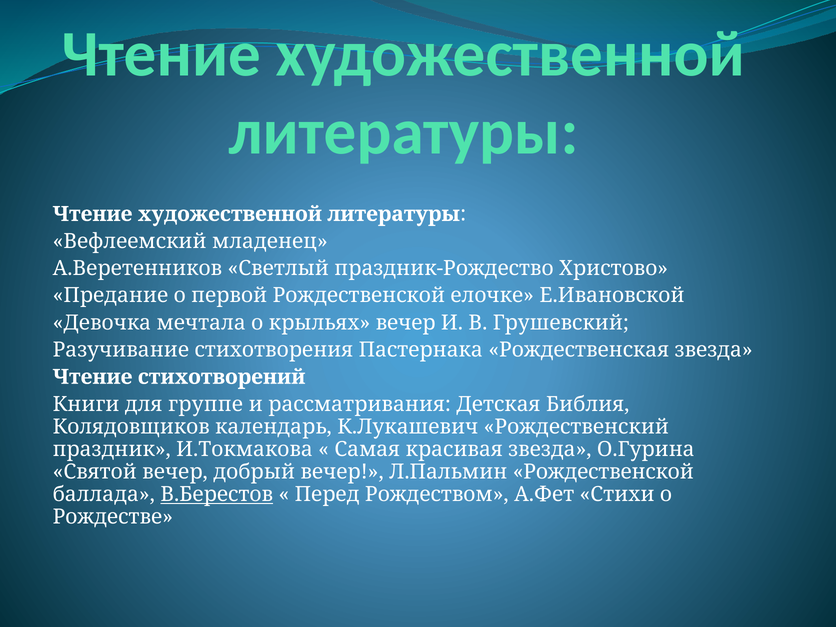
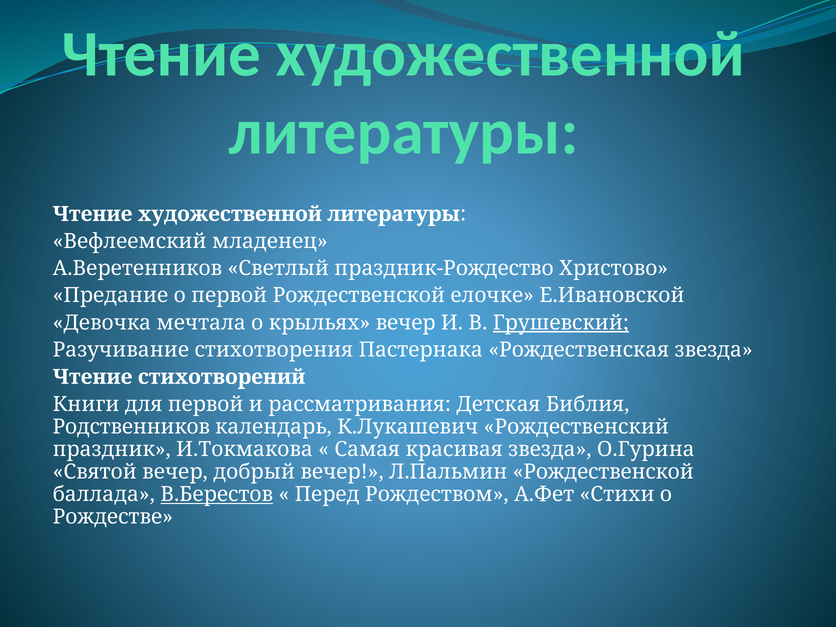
Грушевский underline: none -> present
для группе: группе -> первой
Колядовщиков: Колядовщиков -> Родственников
